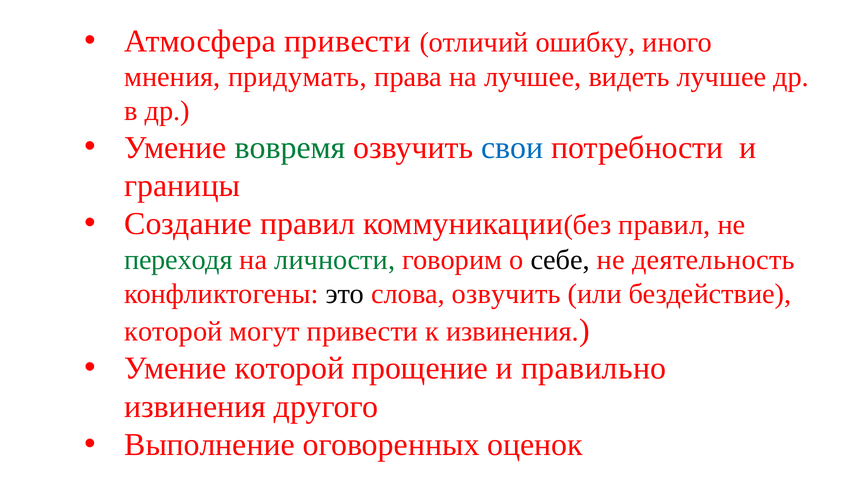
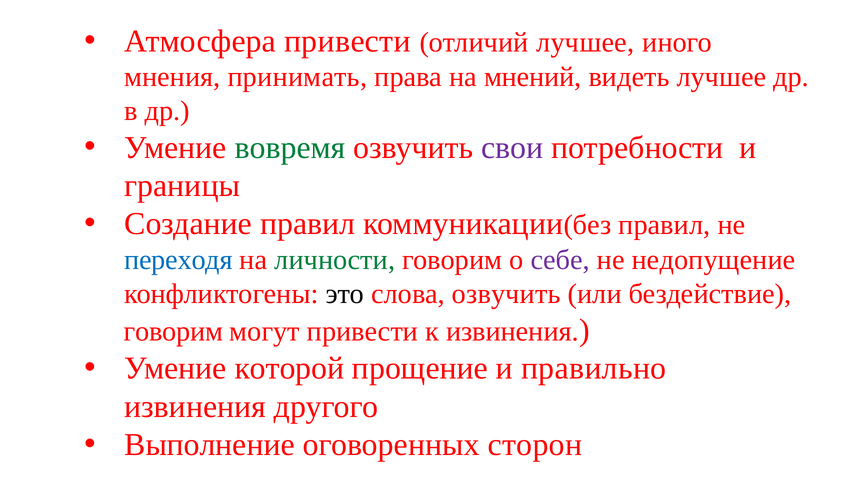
отличий ошибку: ошибку -> лучшее
придумать: придумать -> принимать
на лучшее: лучшее -> мнений
свои colour: blue -> purple
переходя colour: green -> blue
себе colour: black -> purple
деятельность: деятельность -> недопущение
которой at (173, 332): которой -> говорим
оценок: оценок -> сторон
